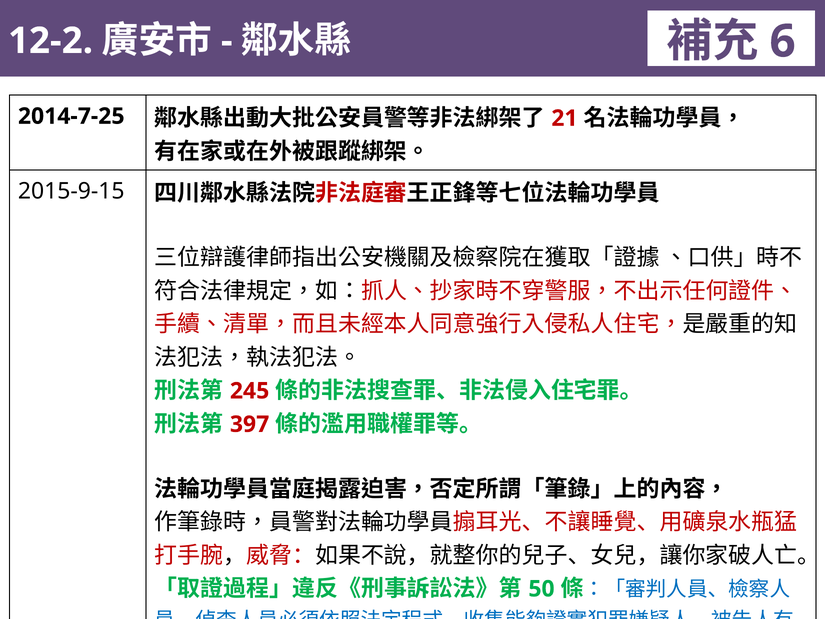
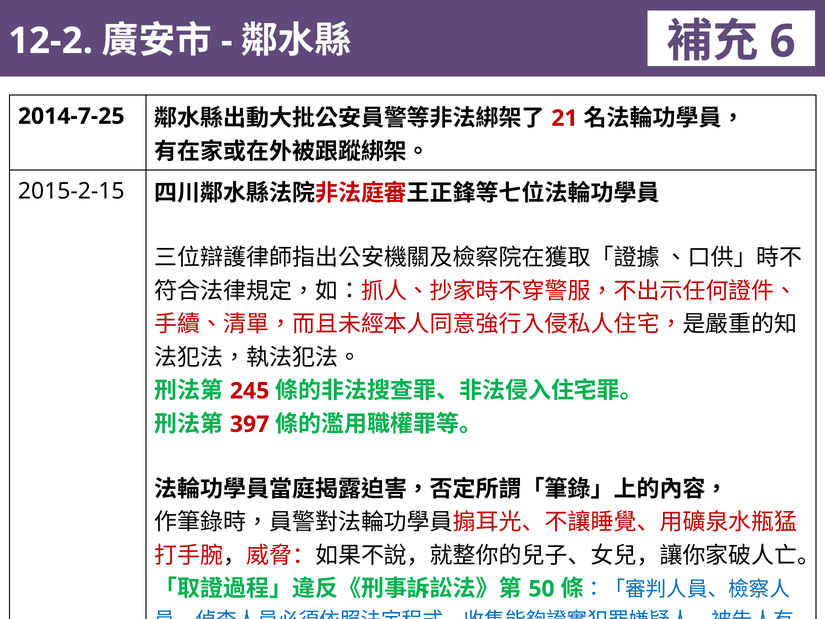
2015-9-15: 2015-9-15 -> 2015-2-15
